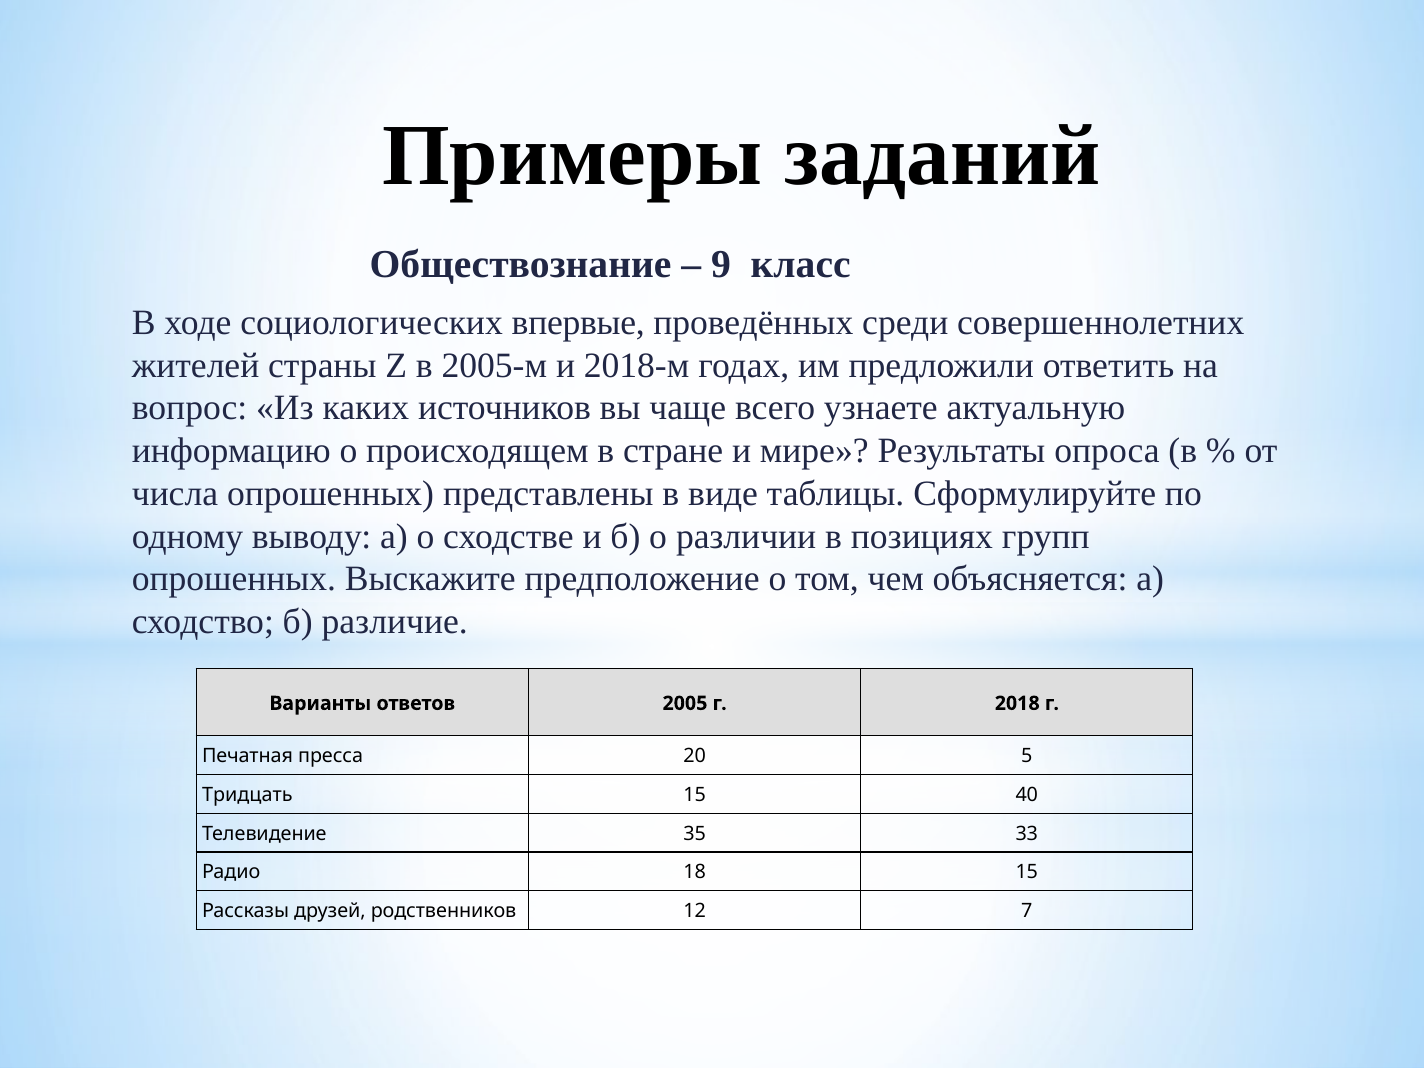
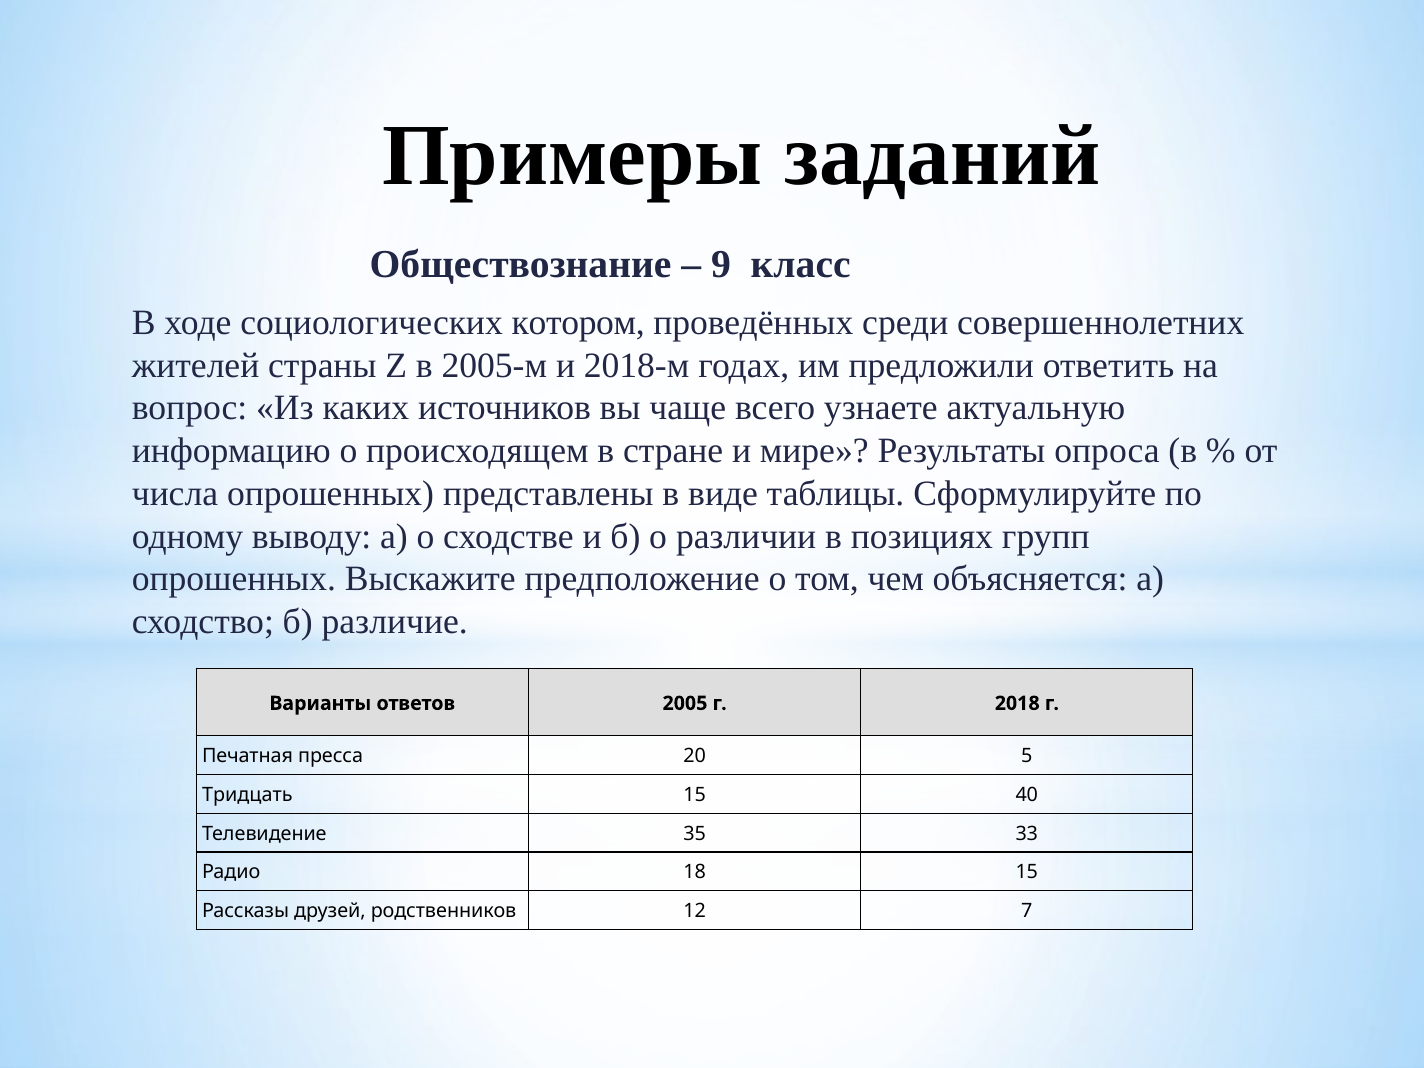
впервые: впервые -> котором
